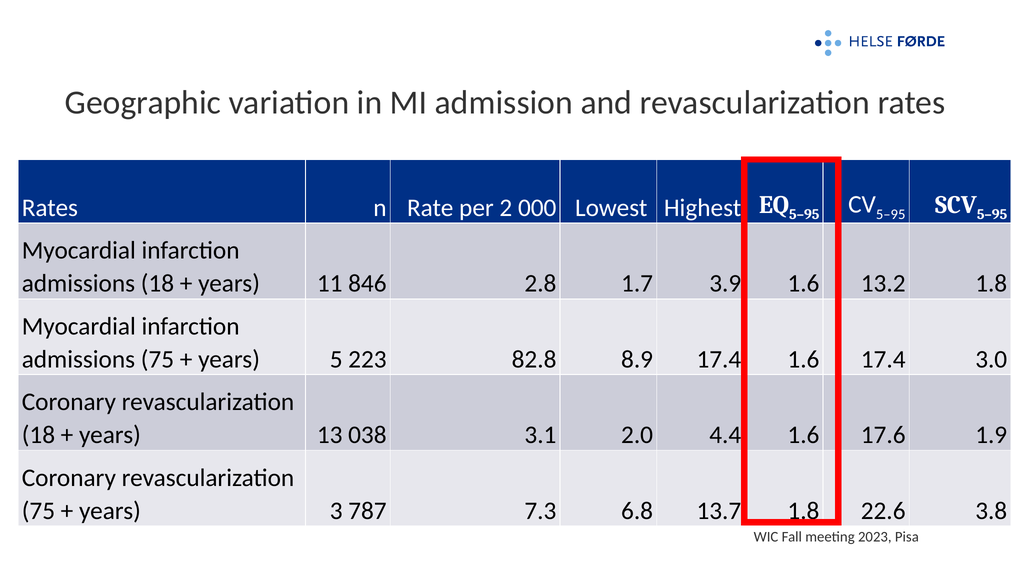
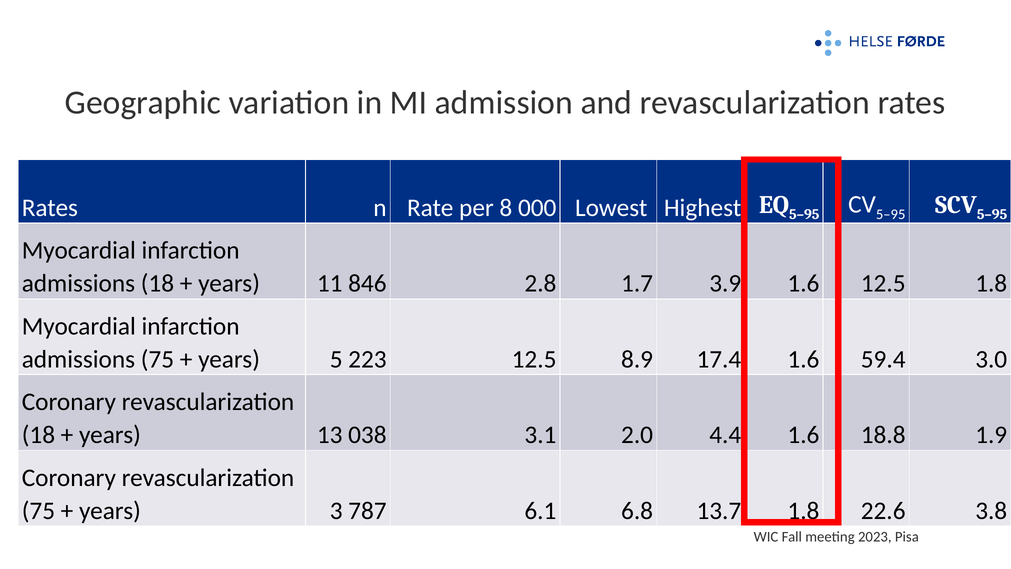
2: 2 -> 8
1.6 13.2: 13.2 -> 12.5
223 82.8: 82.8 -> 12.5
1.6 17.4: 17.4 -> 59.4
17.6: 17.6 -> 18.8
7.3: 7.3 -> 6.1
